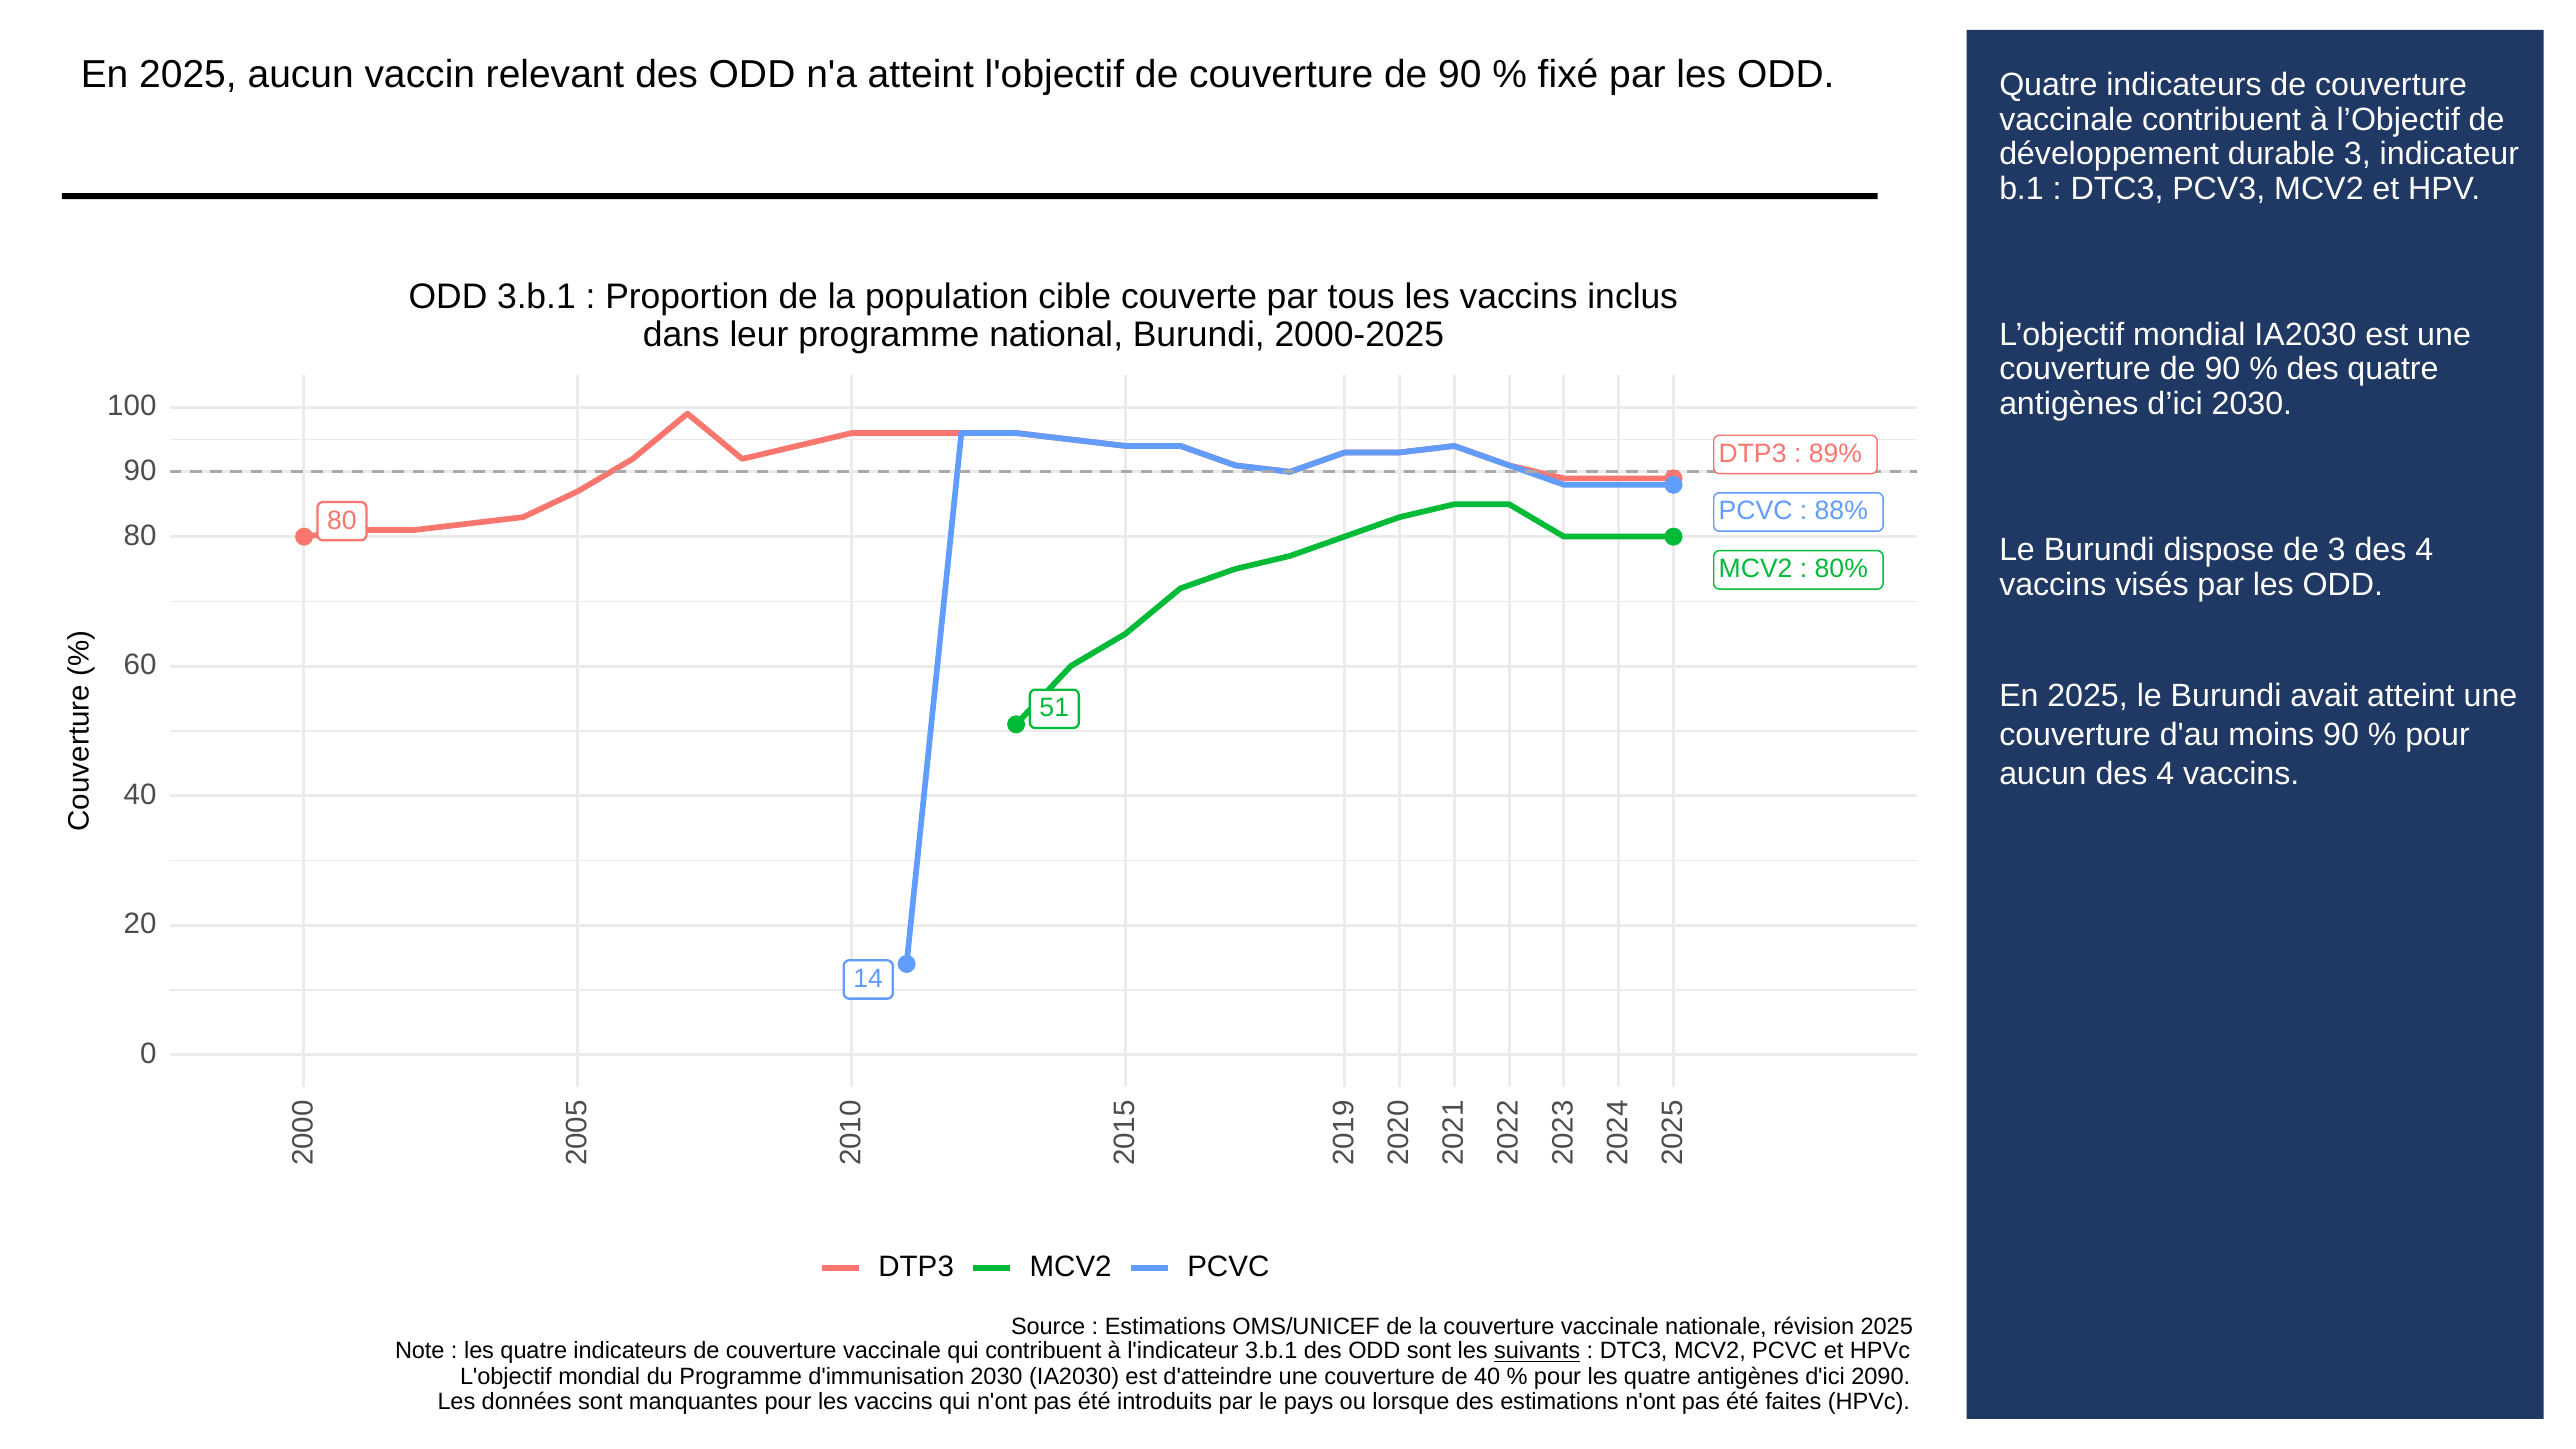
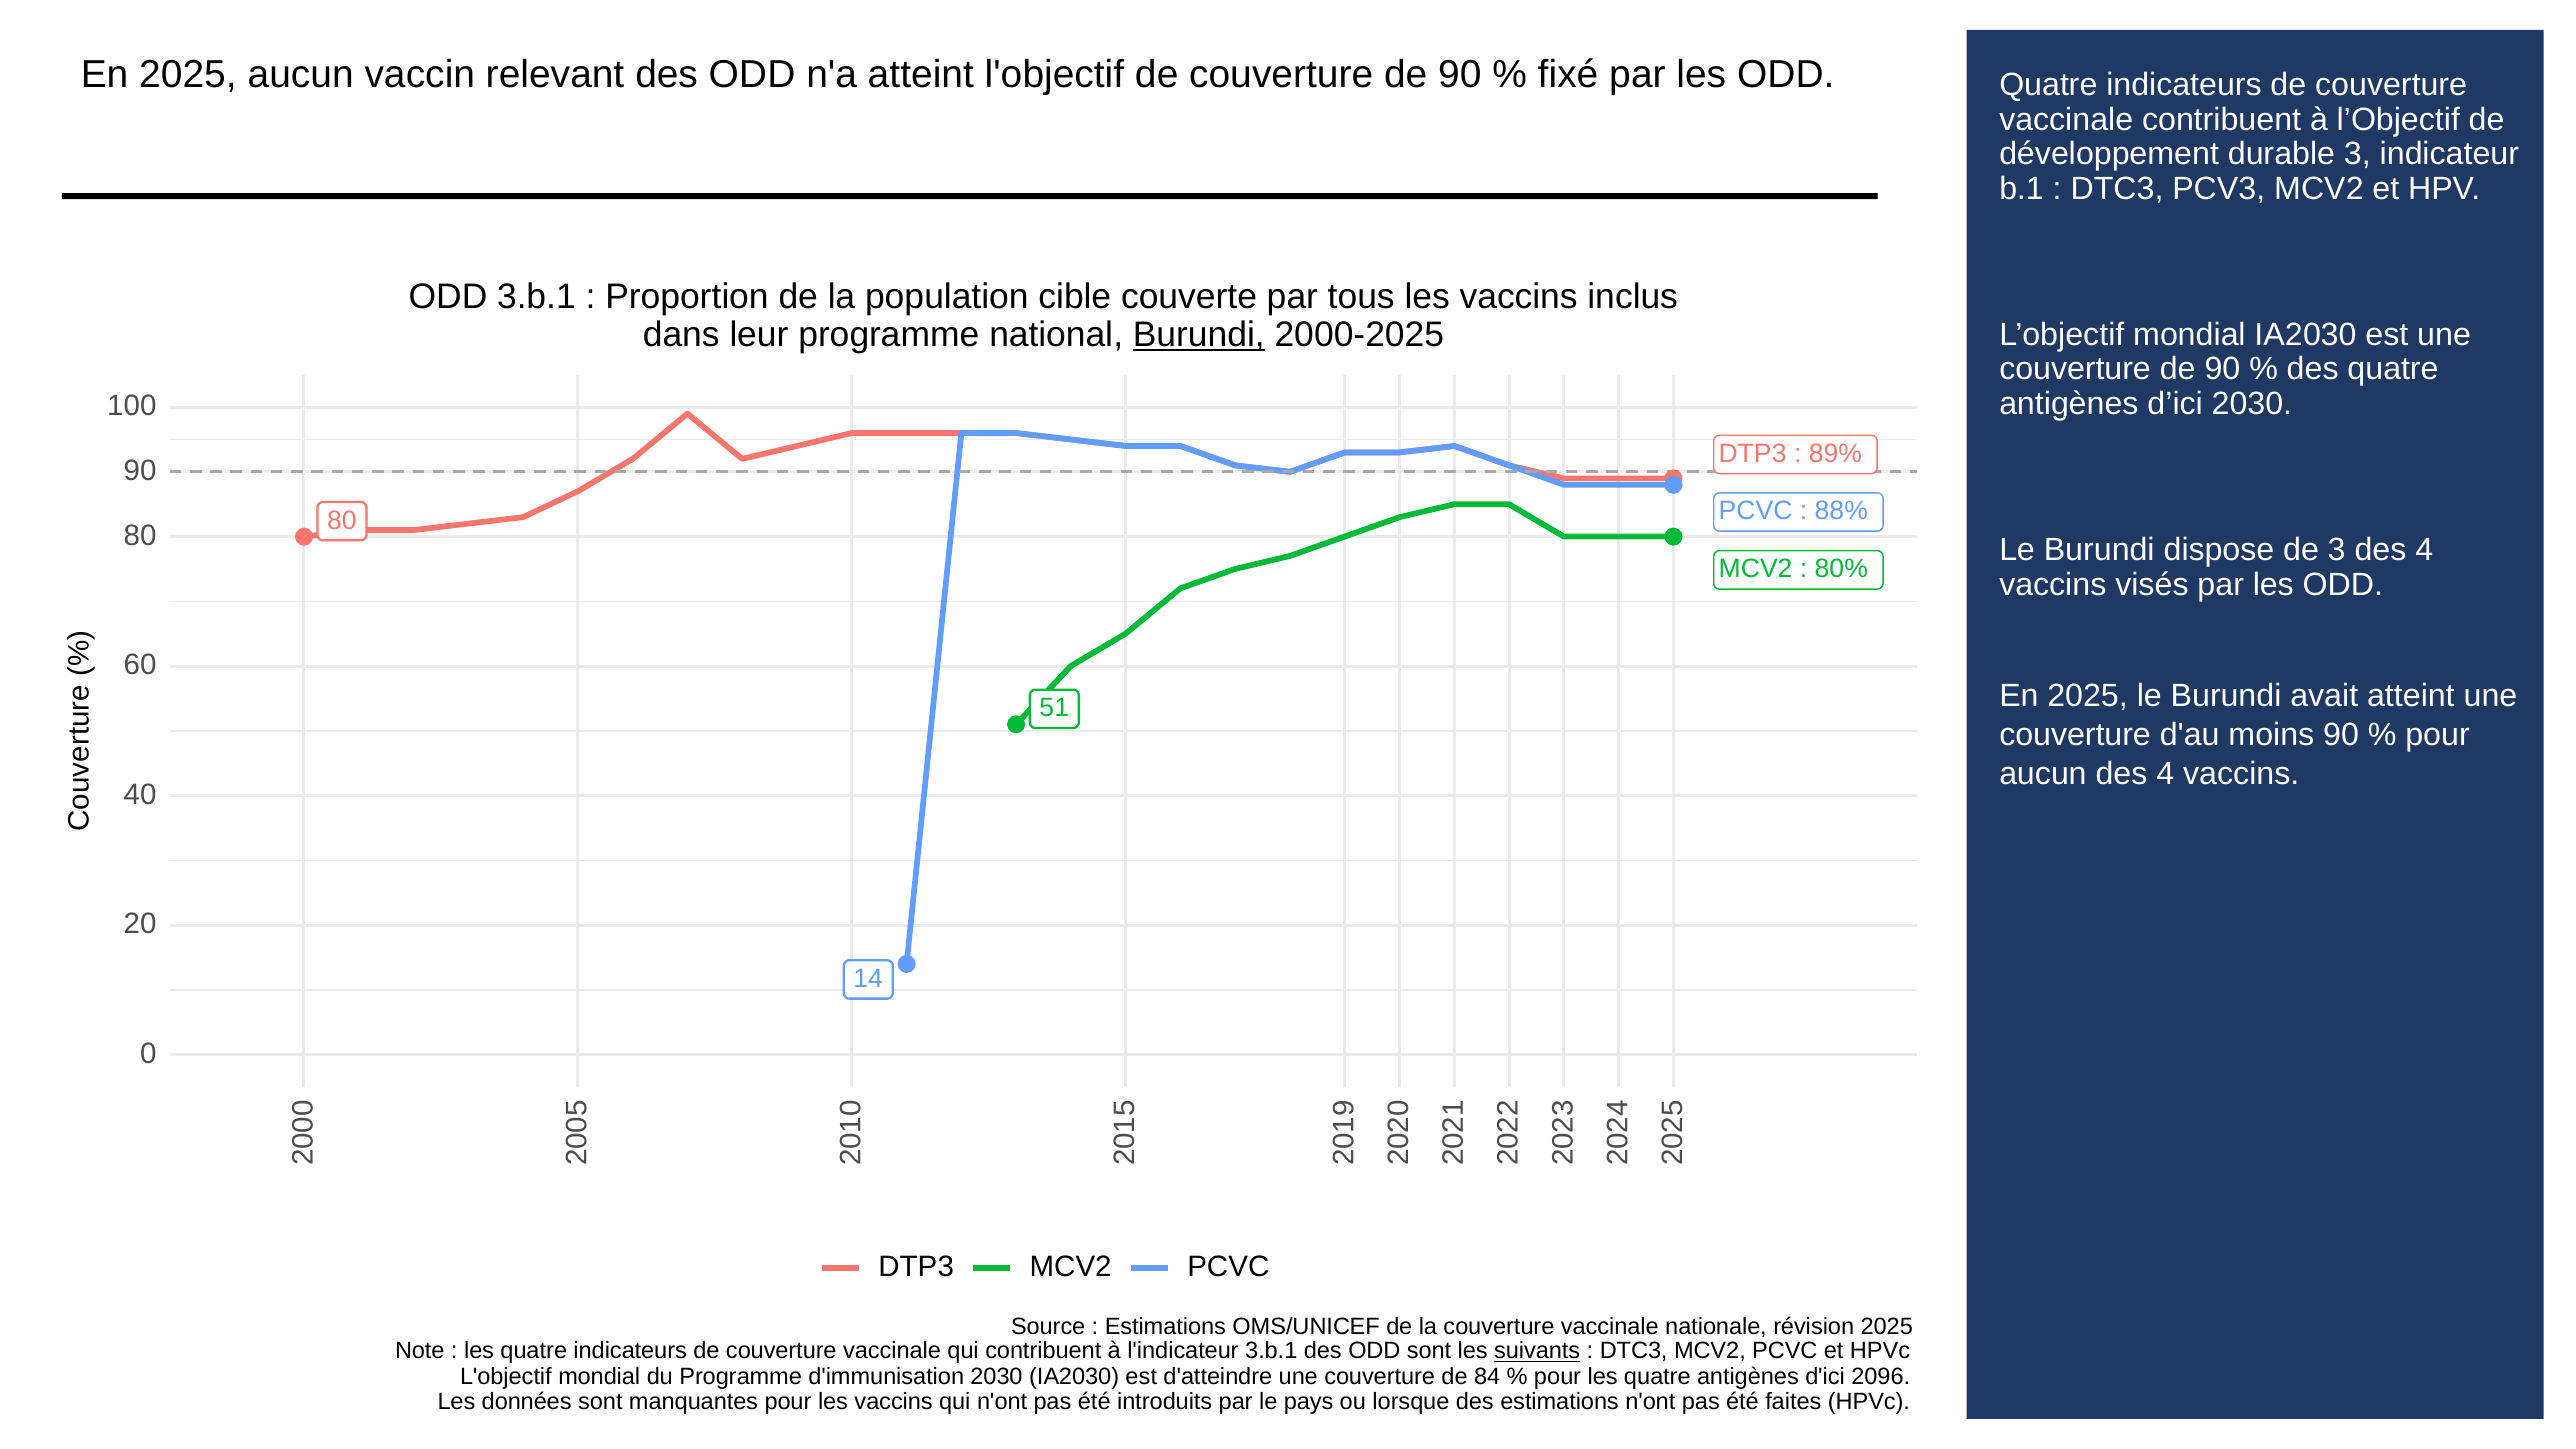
Burundi at (1199, 335) underline: none -> present
de 40: 40 -> 84
2090: 2090 -> 2096
